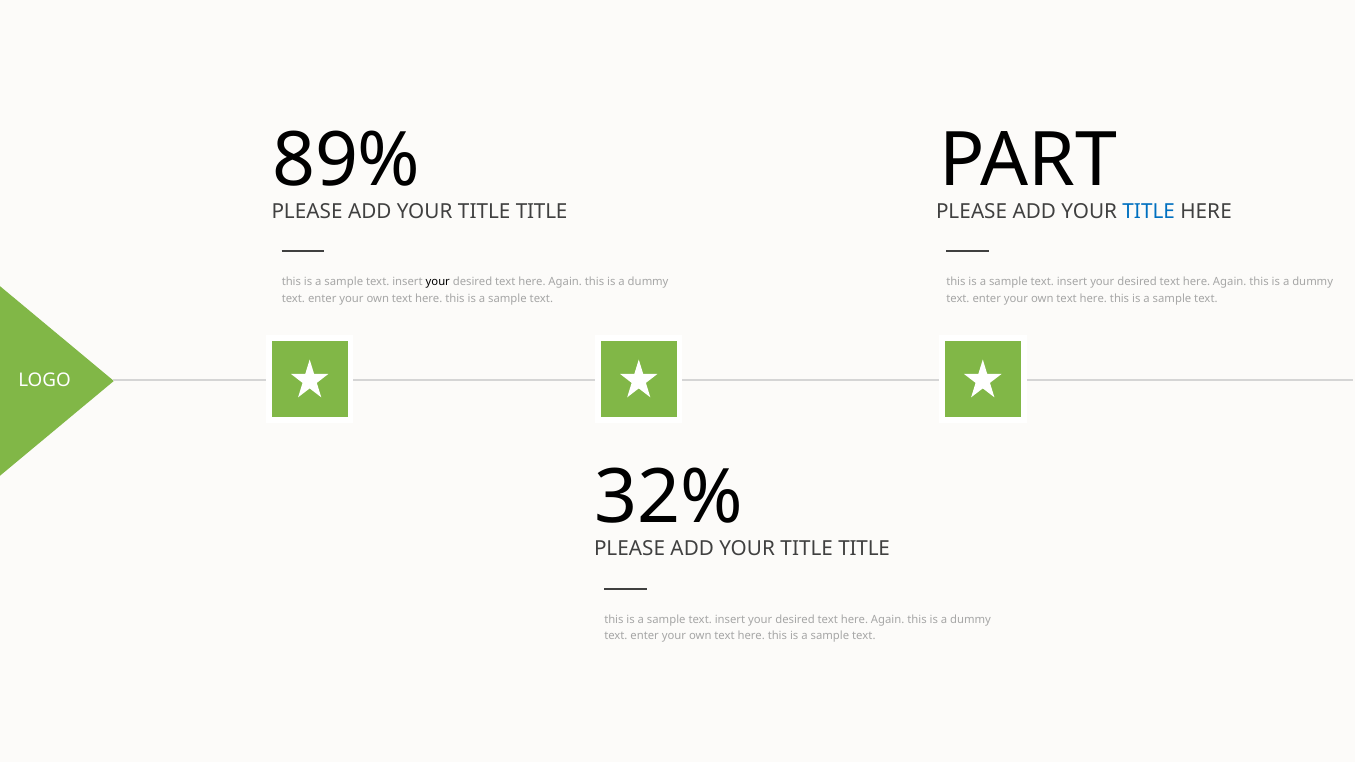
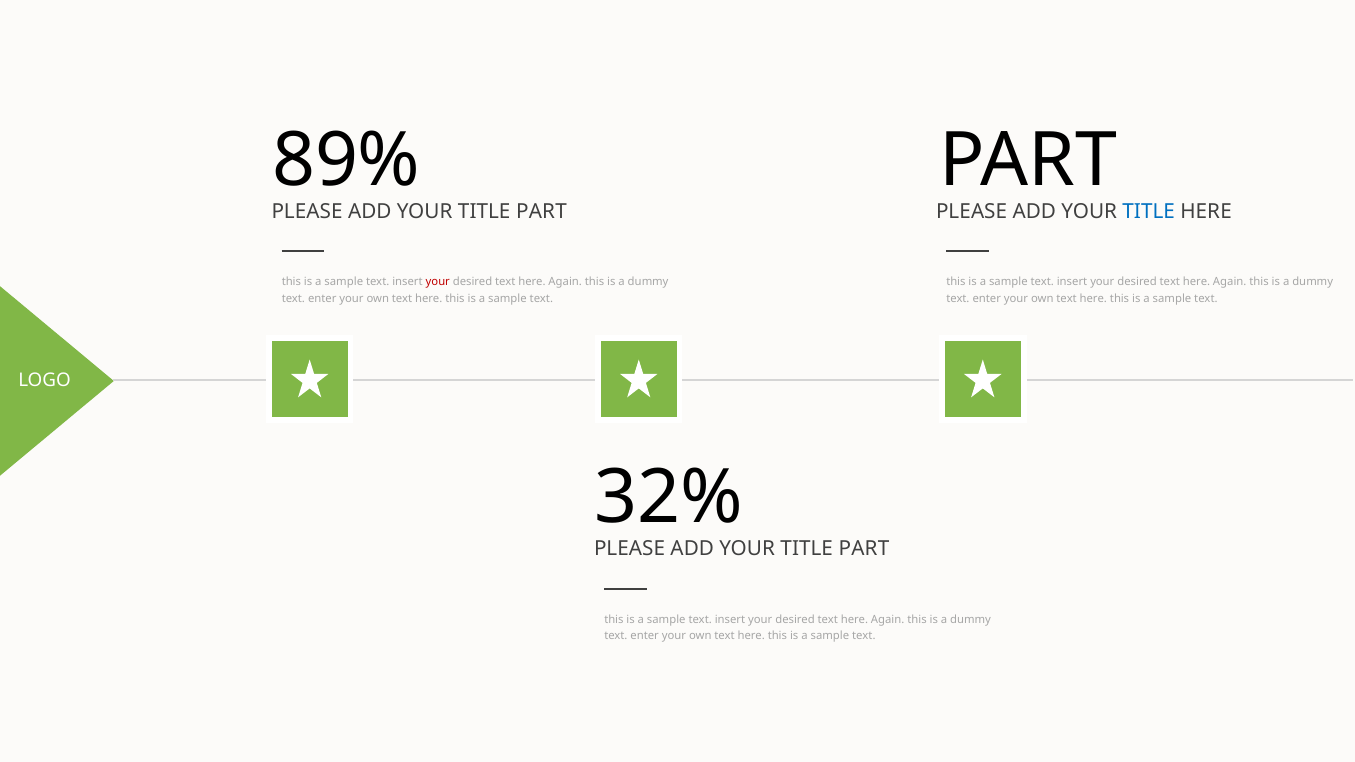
TITLE at (542, 212): TITLE -> PART
your at (438, 282) colour: black -> red
TITLE at (864, 549): TITLE -> PART
